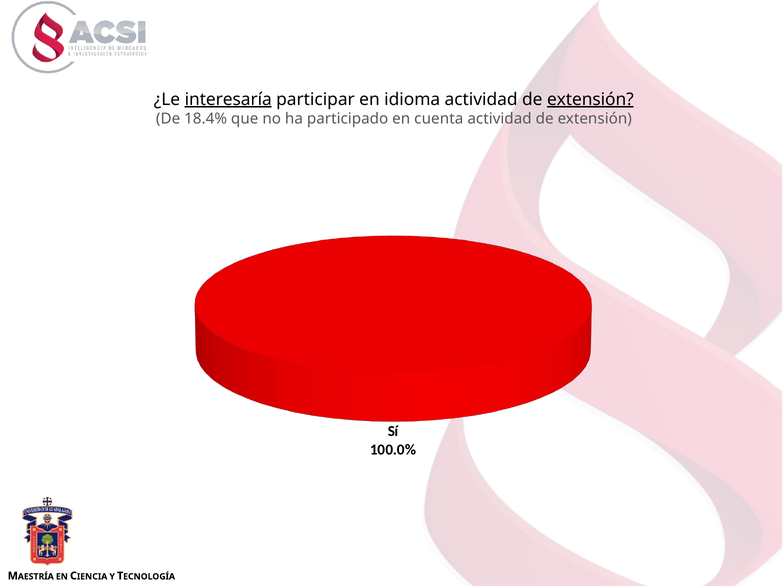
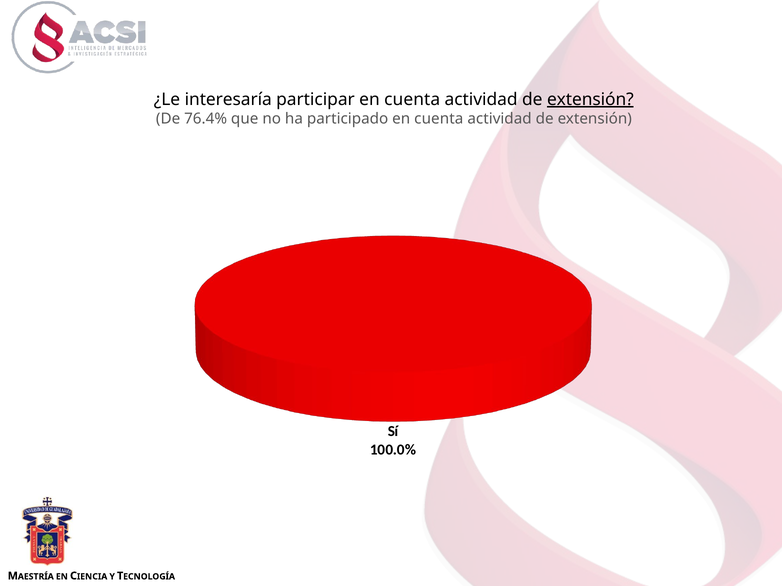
interesaría underline: present -> none
participar en idioma: idioma -> cuenta
18.4%: 18.4% -> 76.4%
